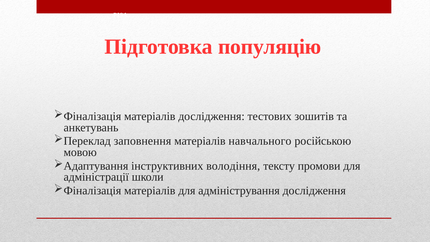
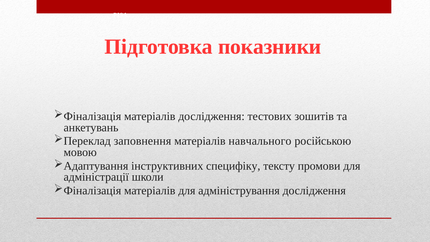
популяцію: популяцію -> показники
володіння: володіння -> специфіку
